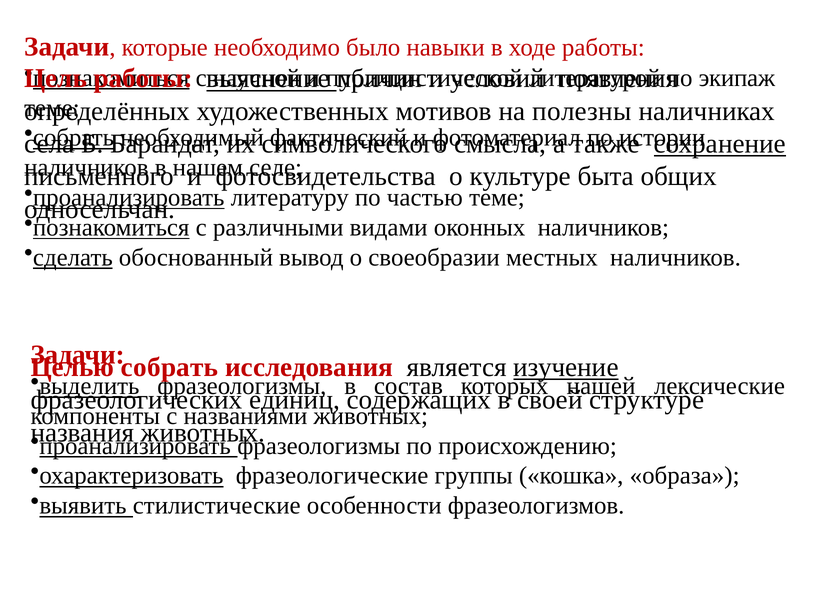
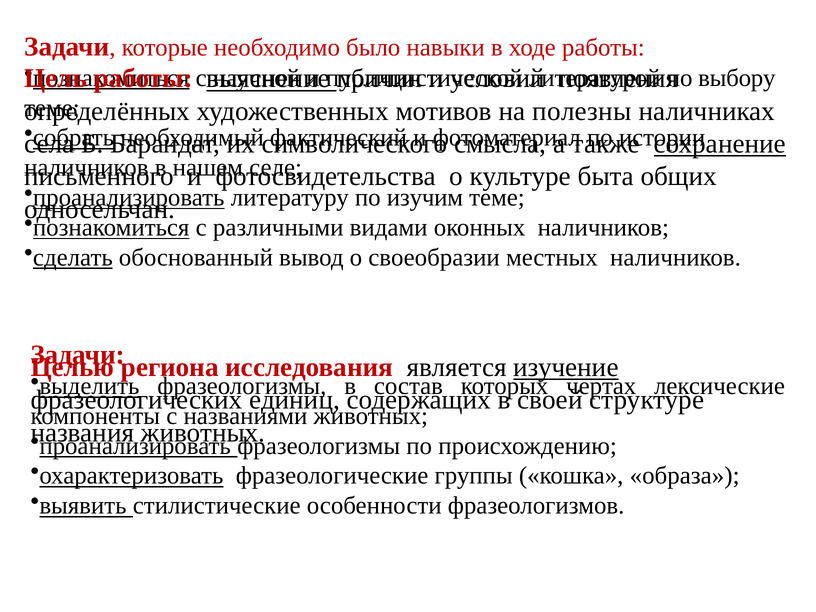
экипаж: экипаж -> выбору
частью: частью -> изучим
собрать at (170, 367): собрать -> региона
нашей: нашей -> чертах
